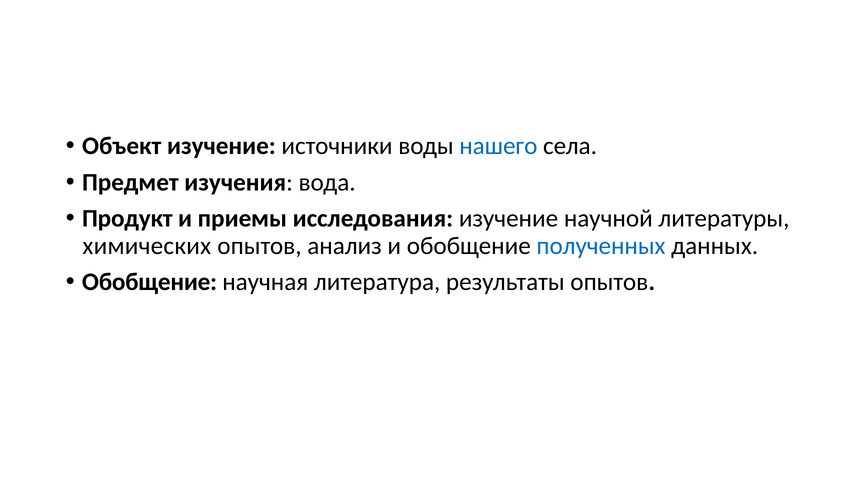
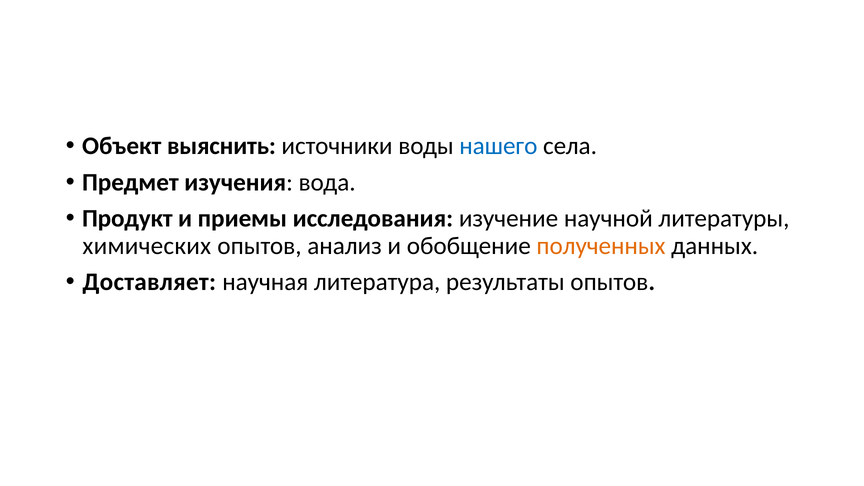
Объект изучение: изучение -> выяснить
полученных colour: blue -> orange
Обобщение at (149, 282): Обобщение -> Доставляет
